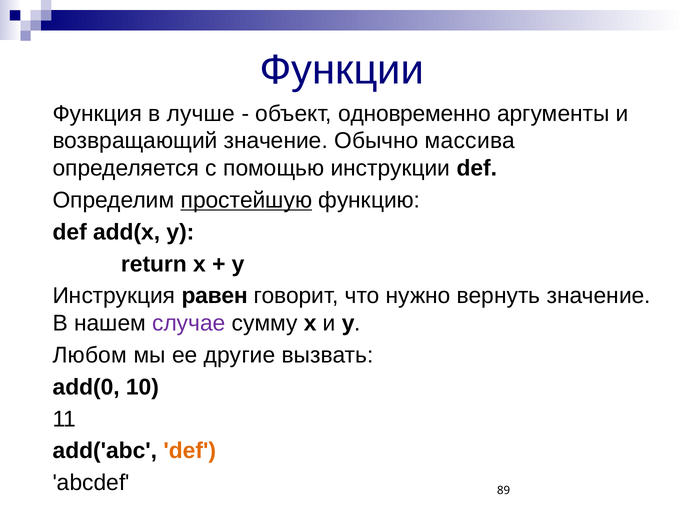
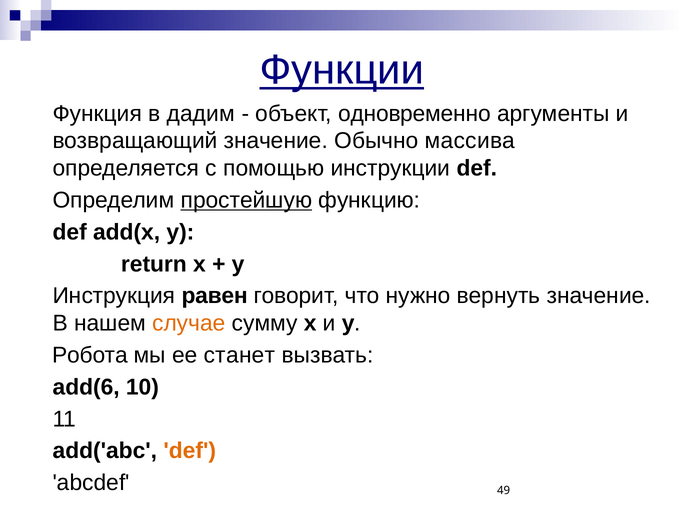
Функции underline: none -> present
лучше: лучше -> дадим
случае colour: purple -> orange
Любом: Любом -> Робота
другие: другие -> станет
add(0: add(0 -> add(6
89: 89 -> 49
